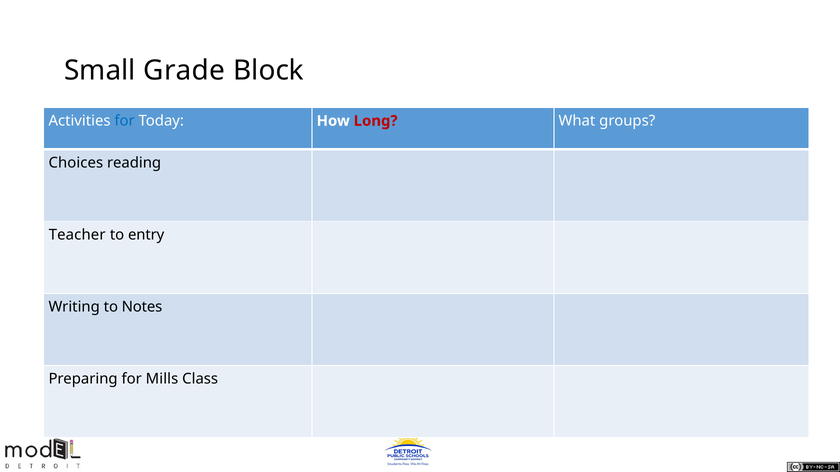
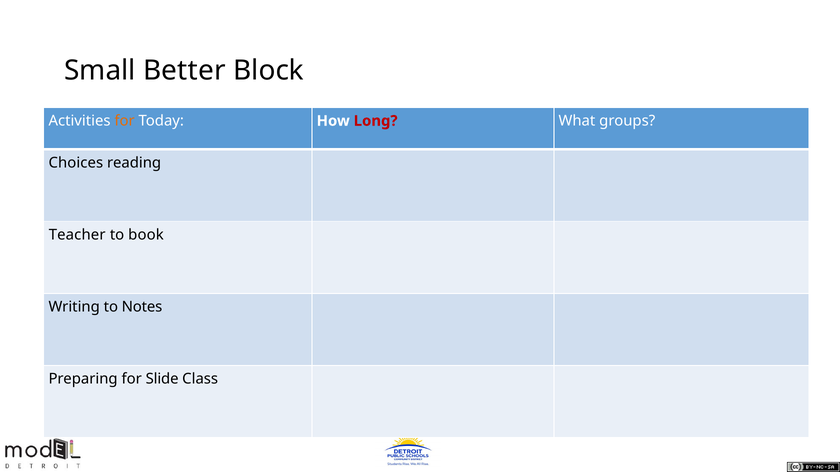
Grade: Grade -> Better
for at (125, 121) colour: blue -> orange
entry: entry -> book
Mills: Mills -> Slide
